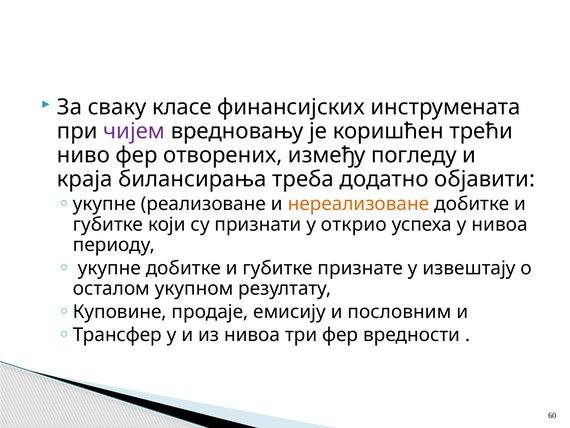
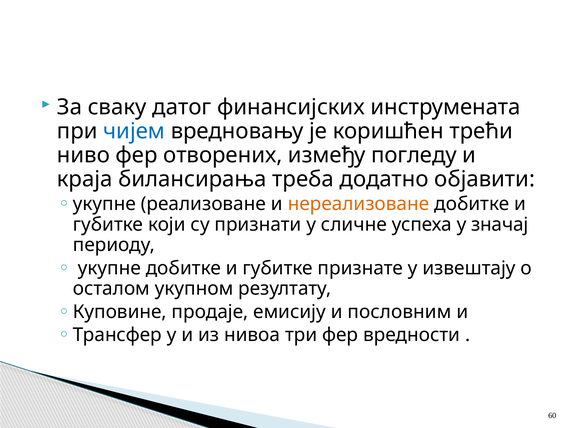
класе: класе -> датог
чијем colour: purple -> blue
открио: открио -> сличне
у нивоа: нивоа -> значај
